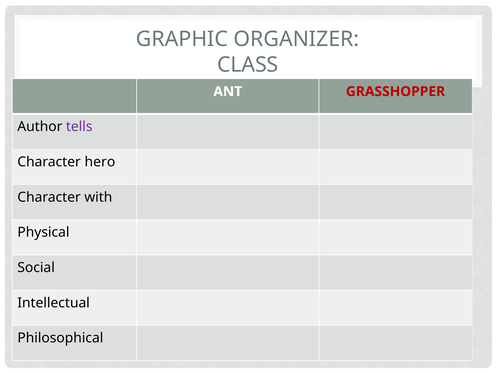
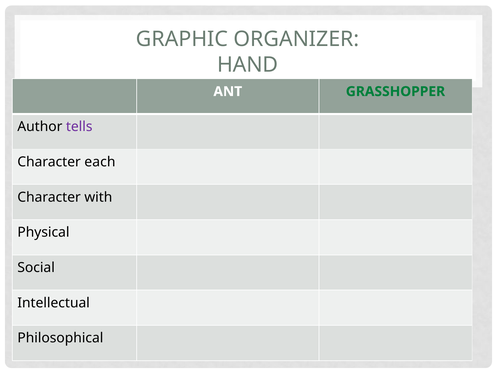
CLASS: CLASS -> HAND
GRASSHOPPER colour: red -> green
hero: hero -> each
